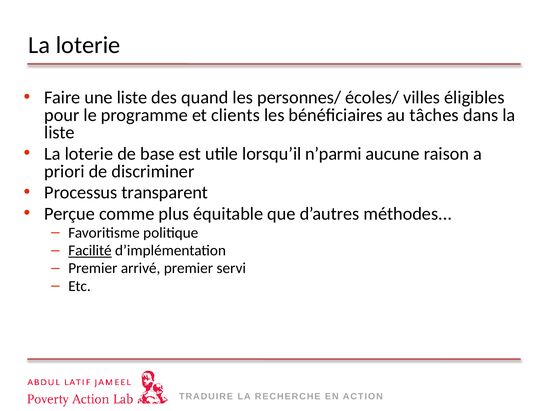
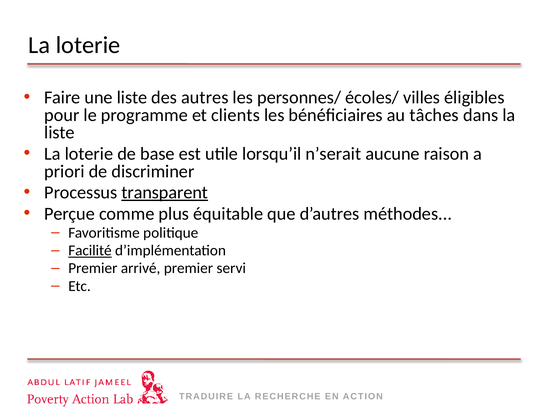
quand: quand -> autres
n’parmi: n’parmi -> n’serait
transparent underline: none -> present
